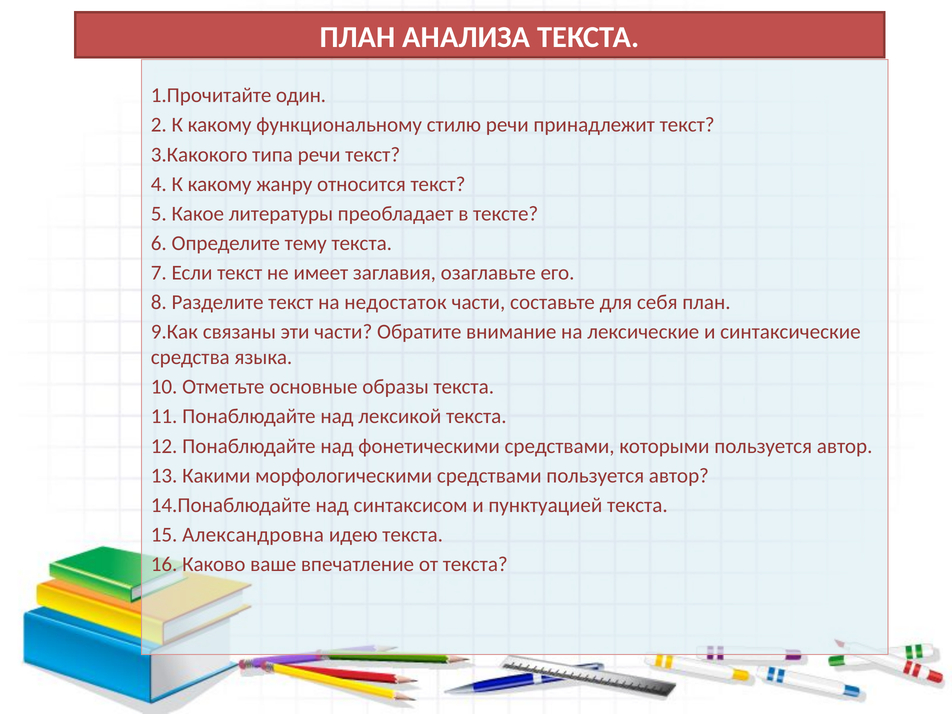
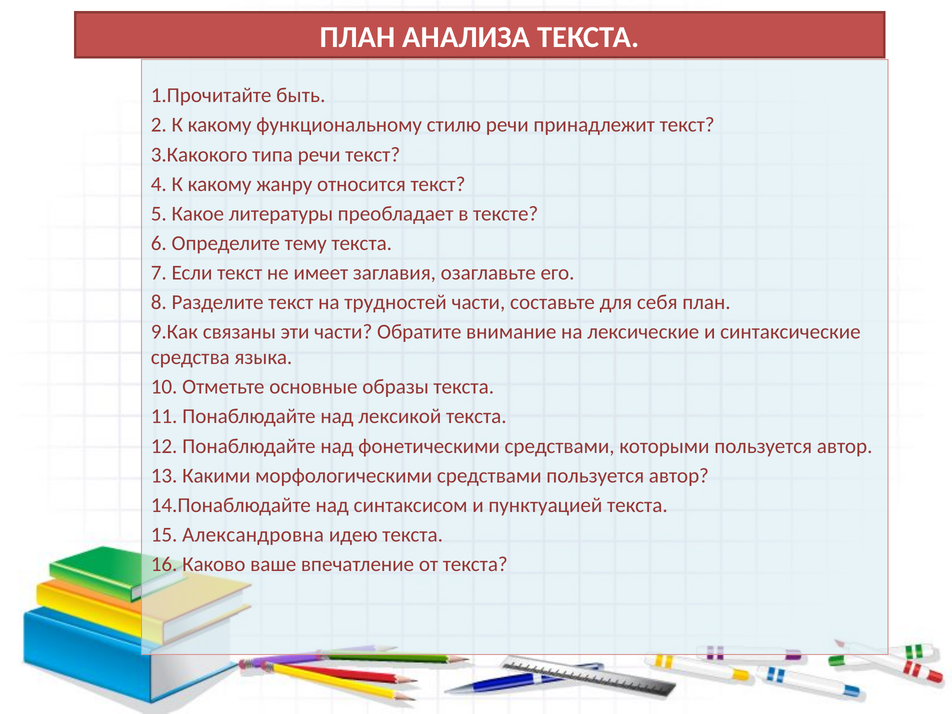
один: один -> быть
недостаток: недостаток -> трудностей
